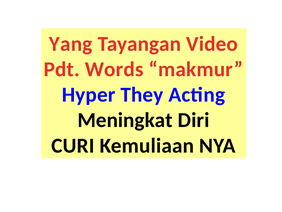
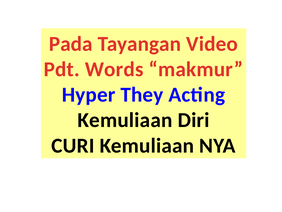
Yang: Yang -> Pada
Meningkat at (125, 120): Meningkat -> Kemuliaan
